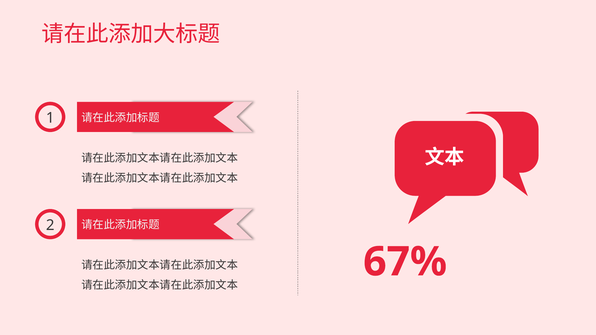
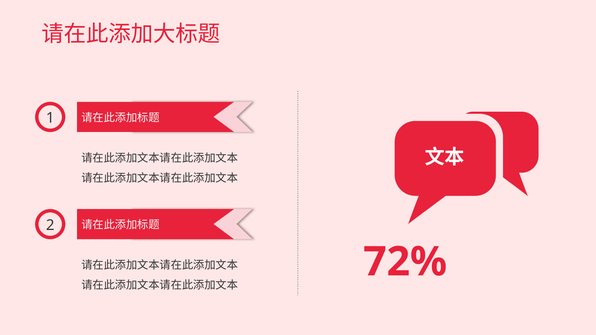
67%: 67% -> 72%
